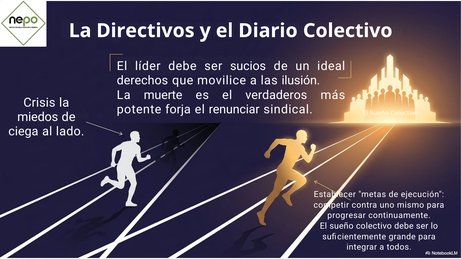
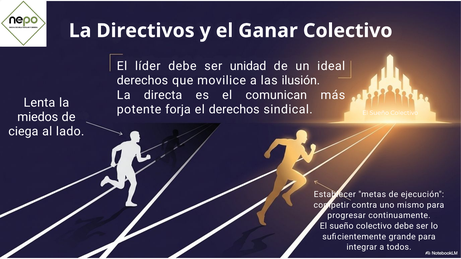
Diario: Diario -> Ganar
sucios: sucios -> unidad
muerte: muerte -> directa
verdaderos: verdaderos -> comunican
Crisis: Crisis -> Lenta
el renunciar: renunciar -> derechos
